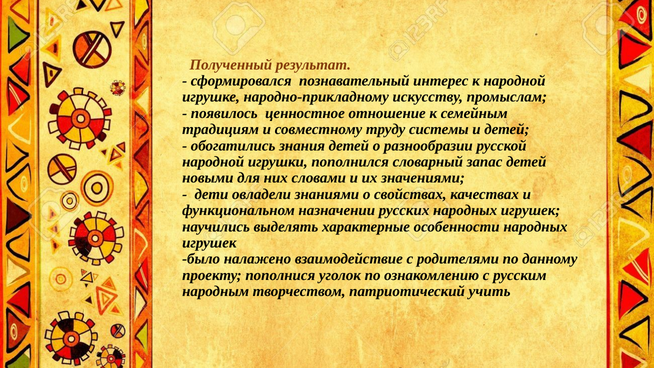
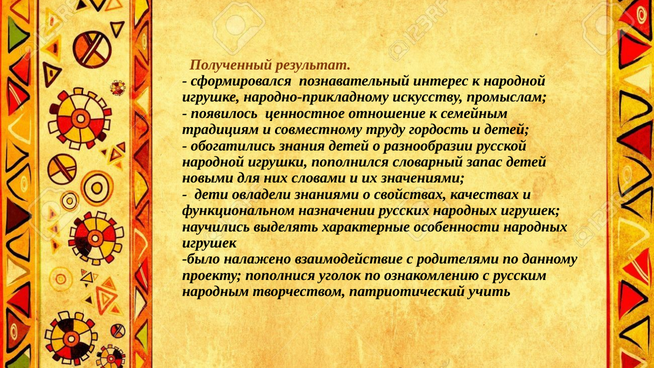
системы: системы -> гордость
